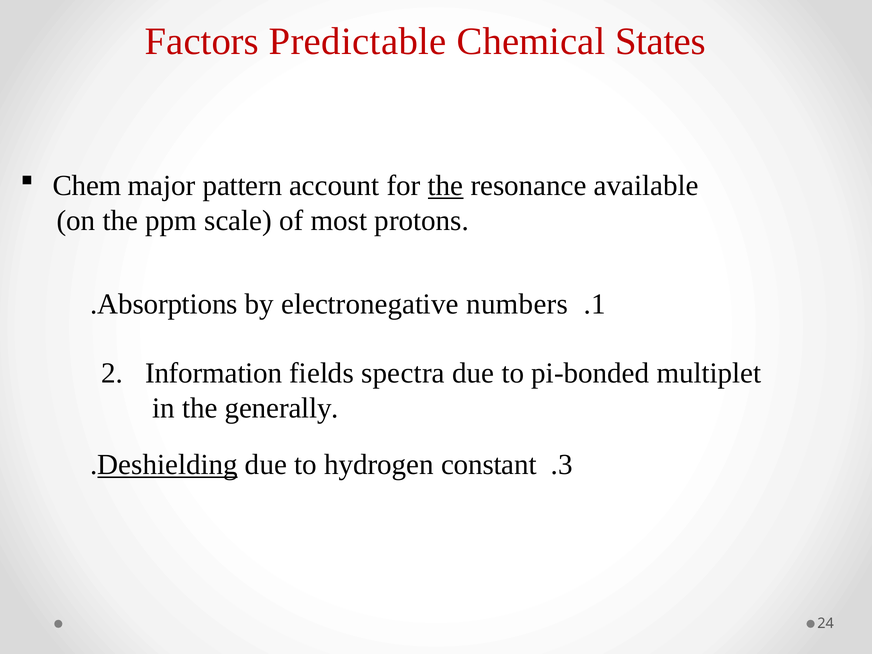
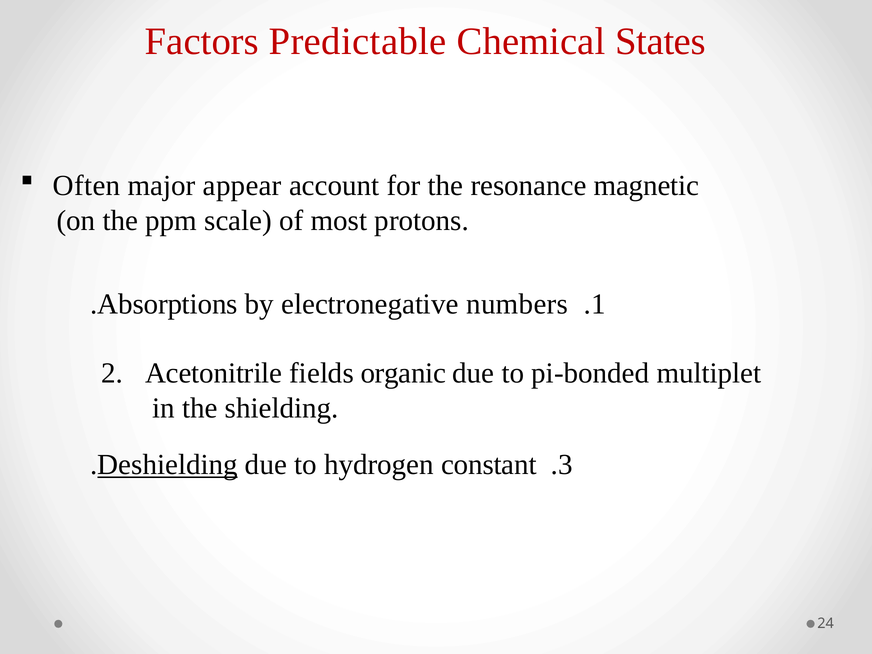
Chem: Chem -> Often
pattern: pattern -> appear
the at (446, 186) underline: present -> none
available: available -> magnetic
Information: Information -> Acetonitrile
spectra: spectra -> organic
generally: generally -> shielding
